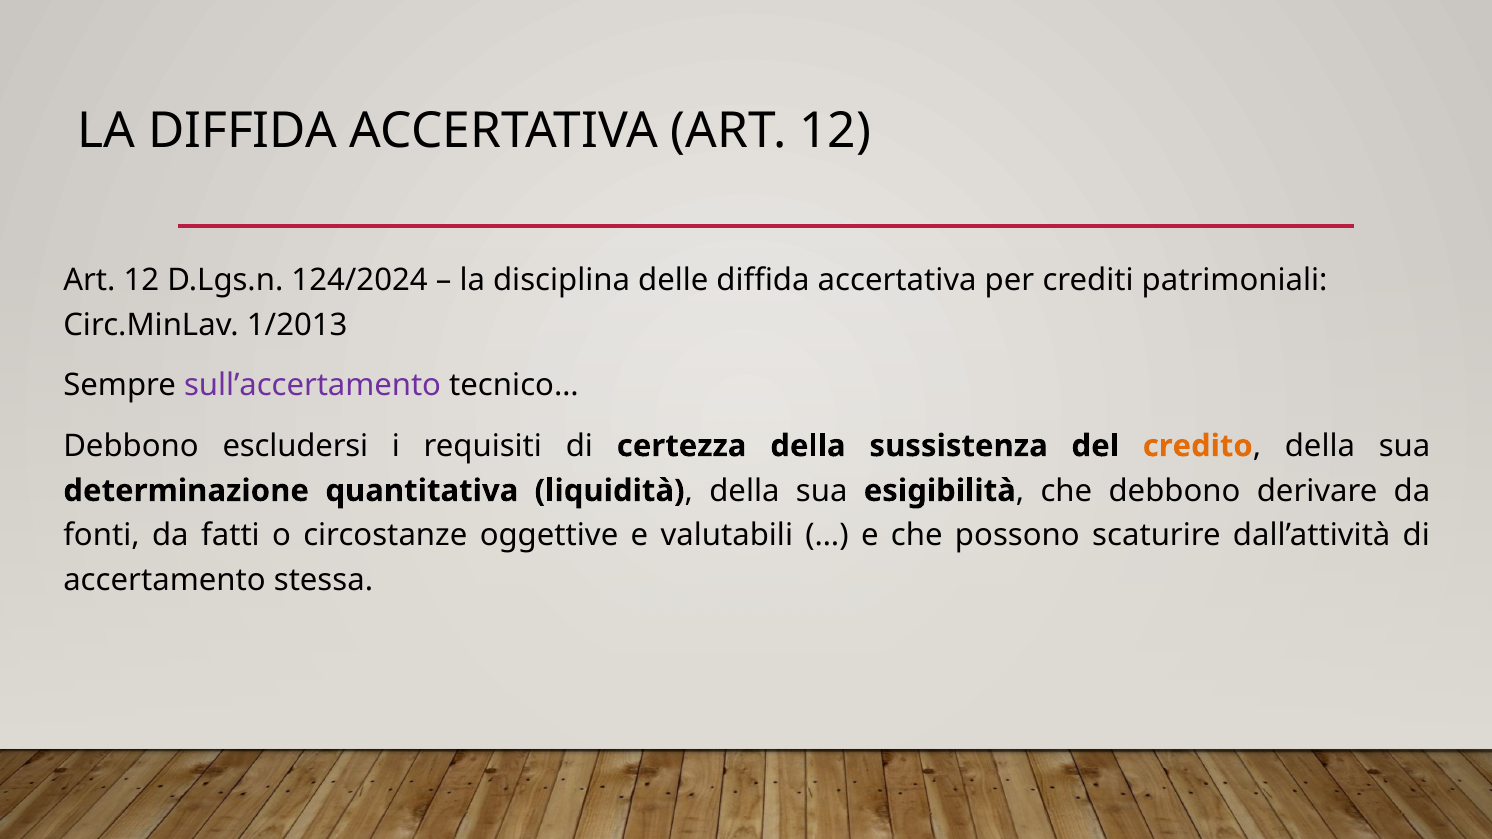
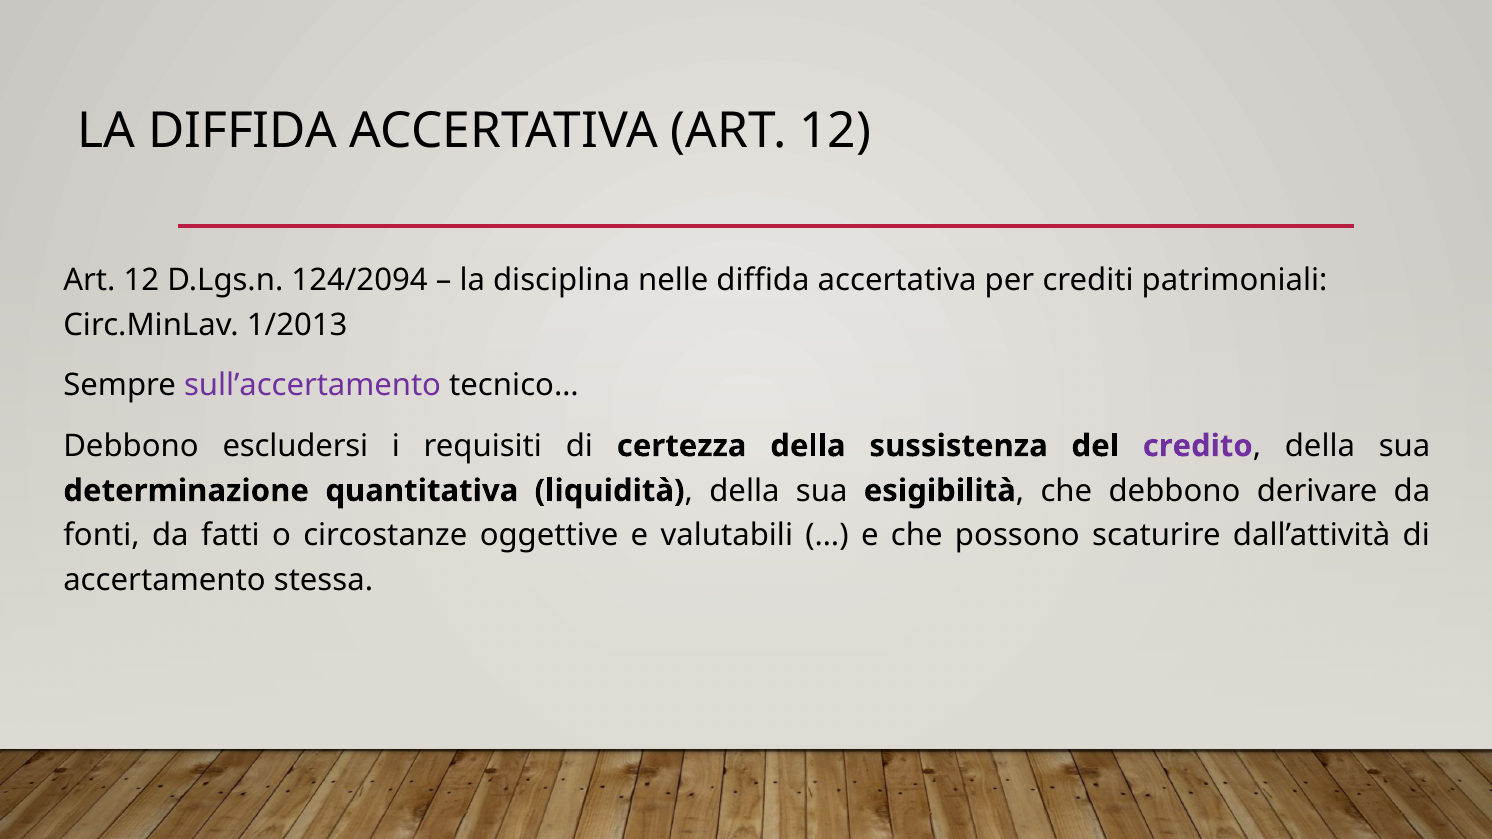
124/2024: 124/2024 -> 124/2094
delle: delle -> nelle
credito colour: orange -> purple
